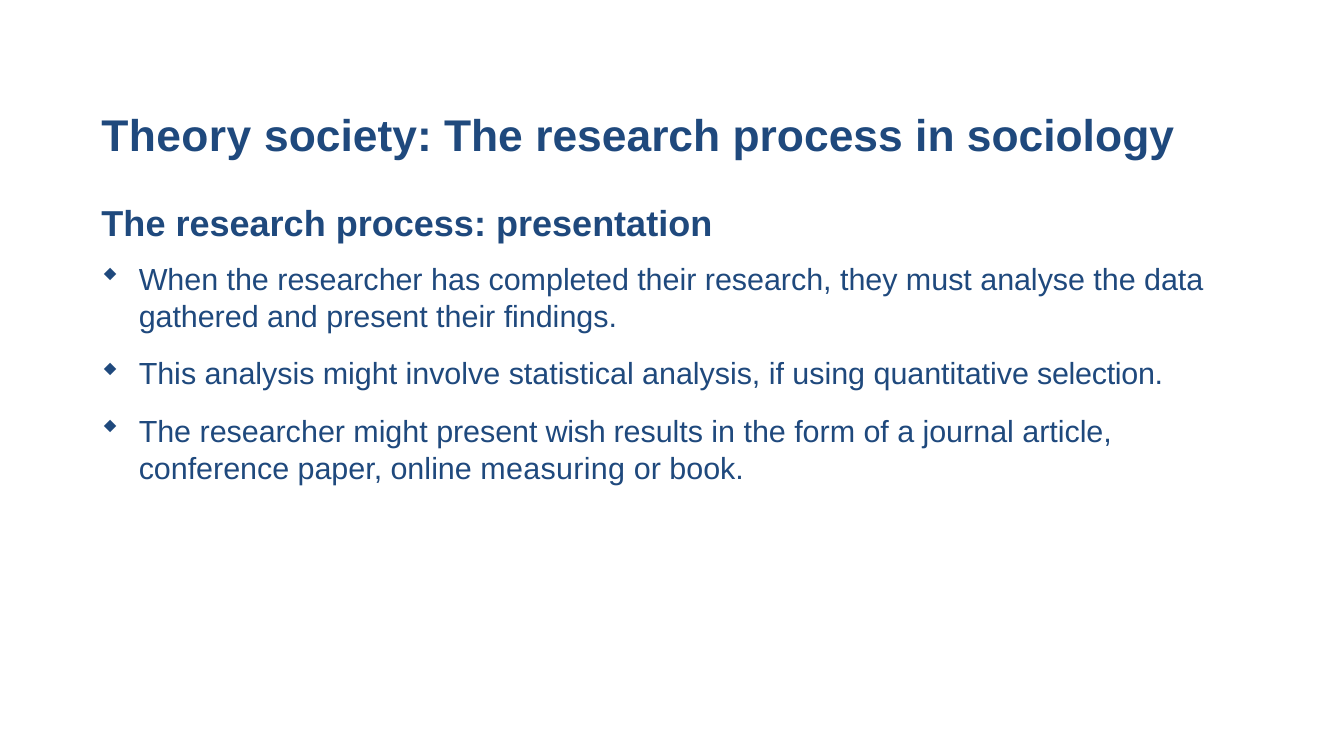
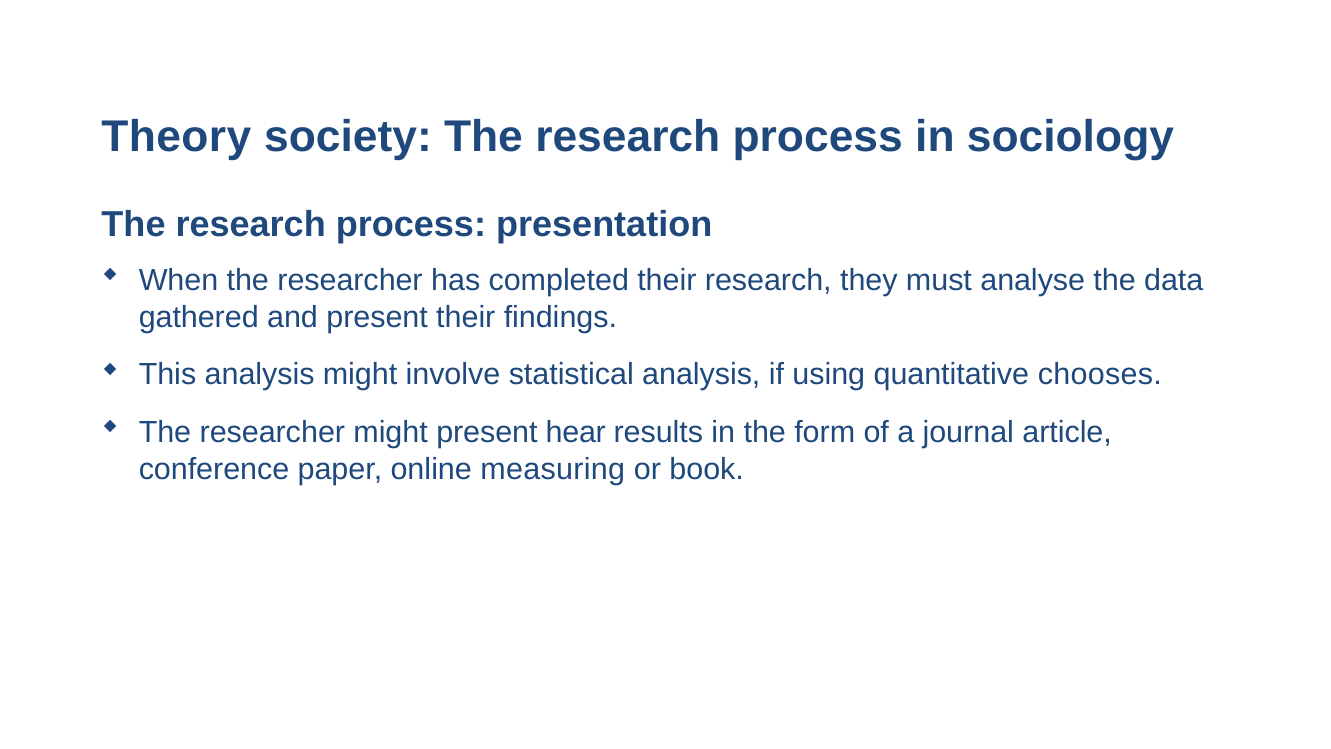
selection: selection -> chooses
wish: wish -> hear
